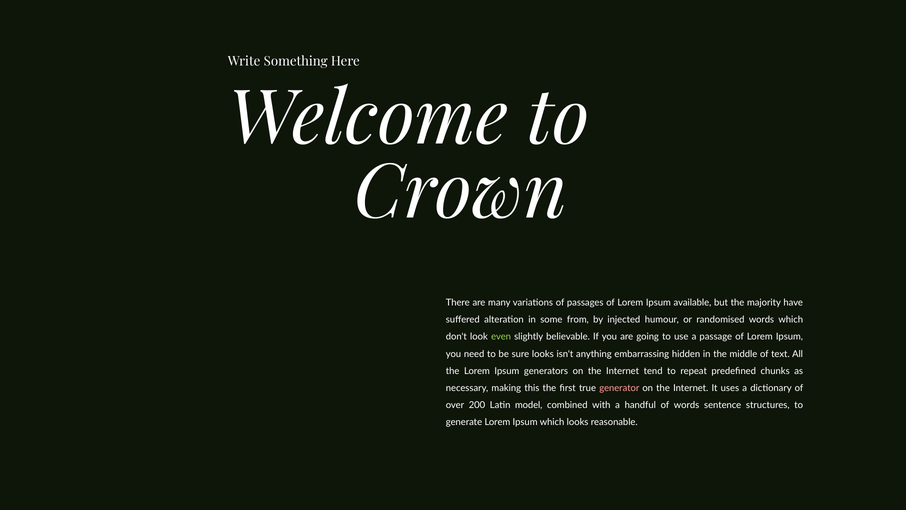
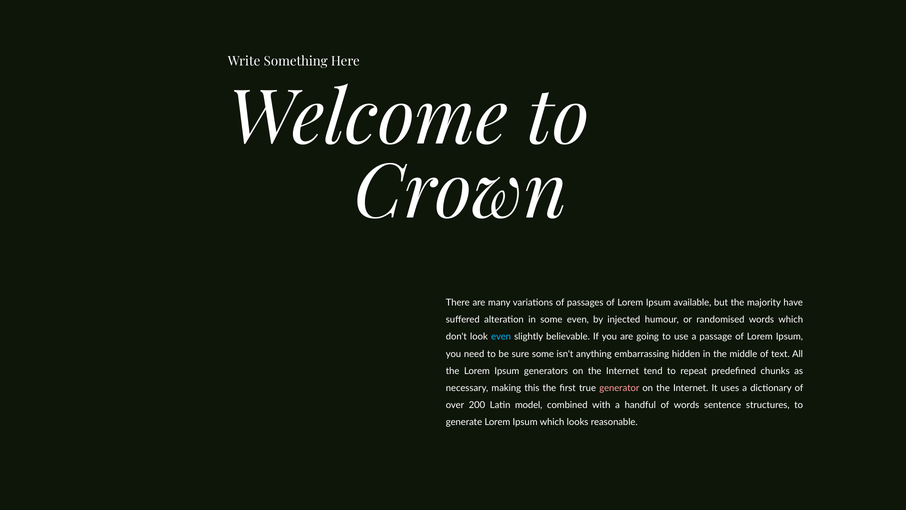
some from: from -> even
even at (501, 337) colour: light green -> light blue
sure looks: looks -> some
